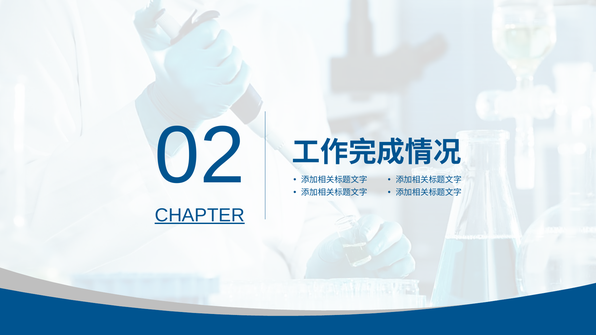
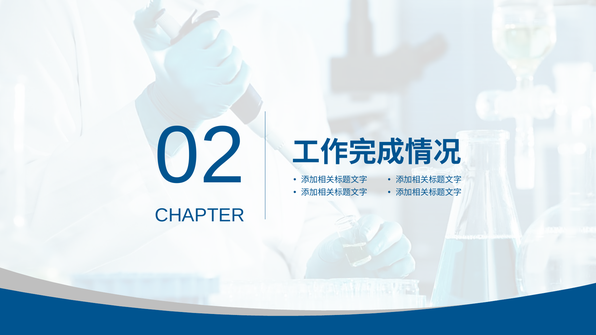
CHAPTER underline: present -> none
